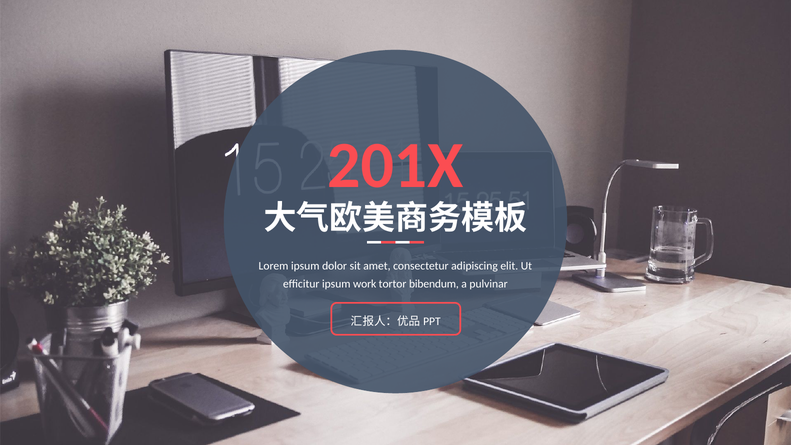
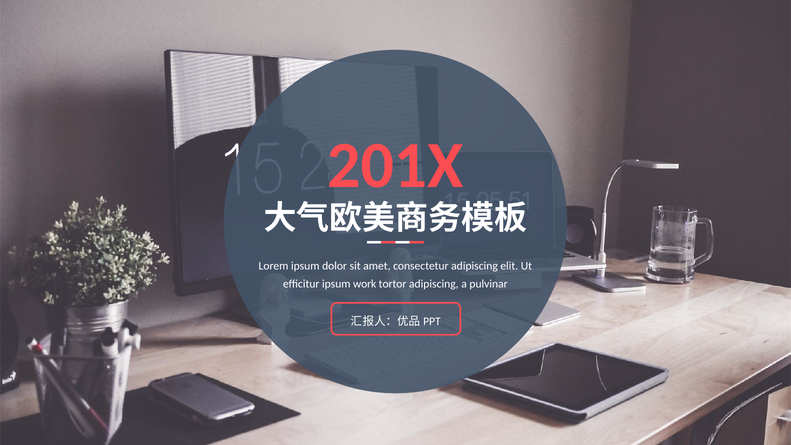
tortor bibendum: bibendum -> adipiscing
